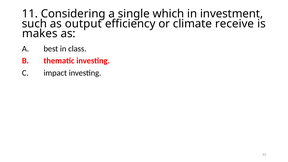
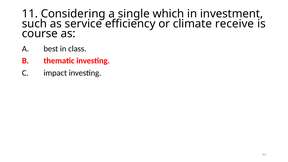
output: output -> service
makes: makes -> course
